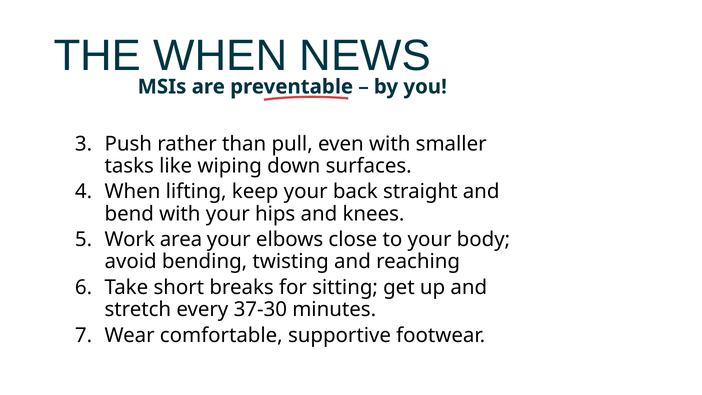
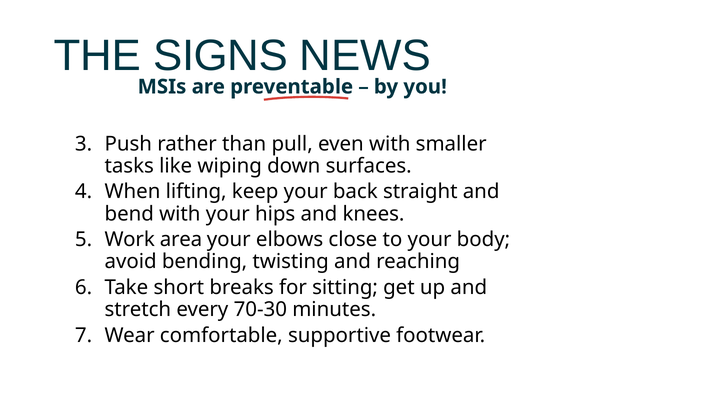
THE WHEN: WHEN -> SIGNS
37-30: 37-30 -> 70-30
